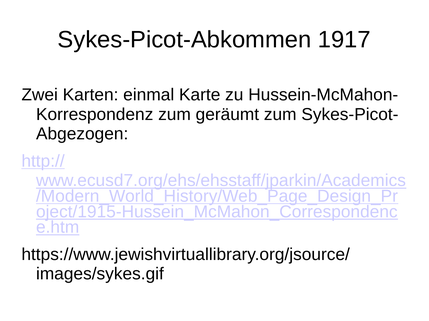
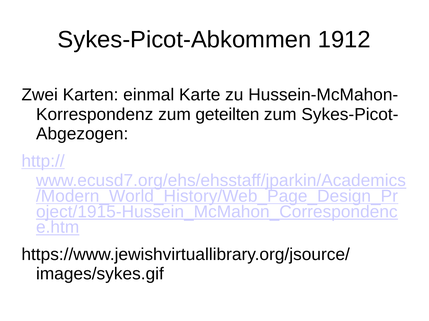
1917: 1917 -> 1912
geräumt: geräumt -> geteilten
